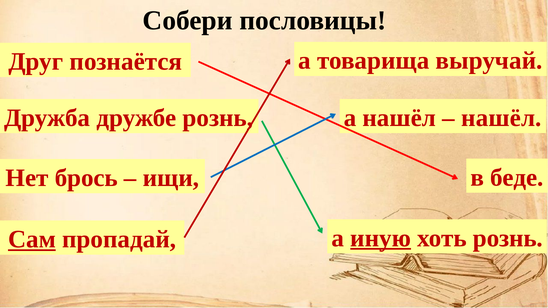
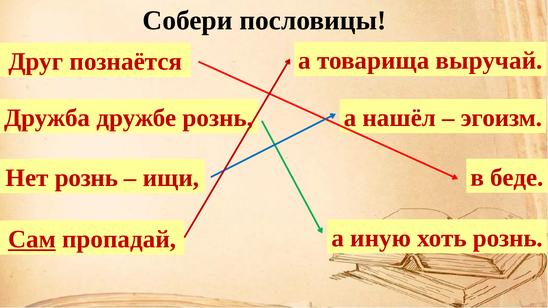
нашёл at (501, 118): нашёл -> эгоизм
Нет брось: брось -> рознь
иную underline: present -> none
